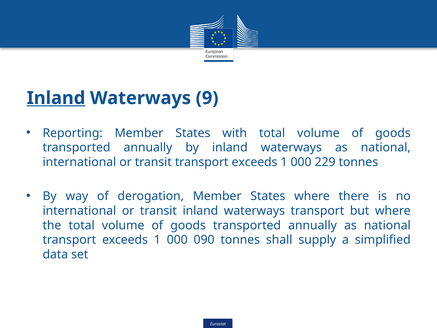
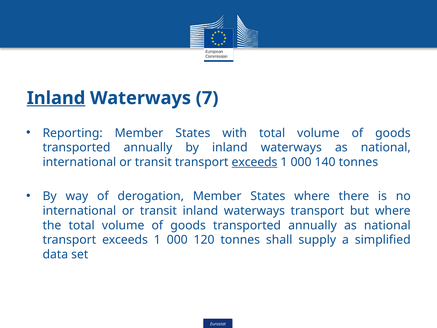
9: 9 -> 7
exceeds at (255, 162) underline: none -> present
229: 229 -> 140
090: 090 -> 120
